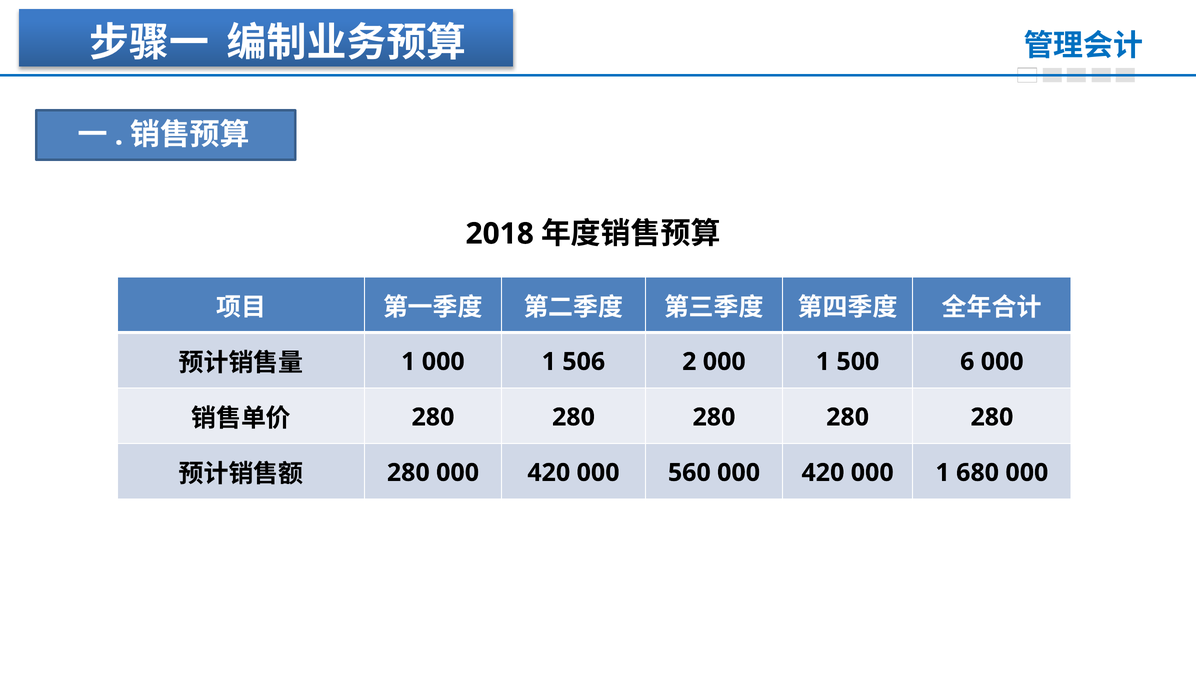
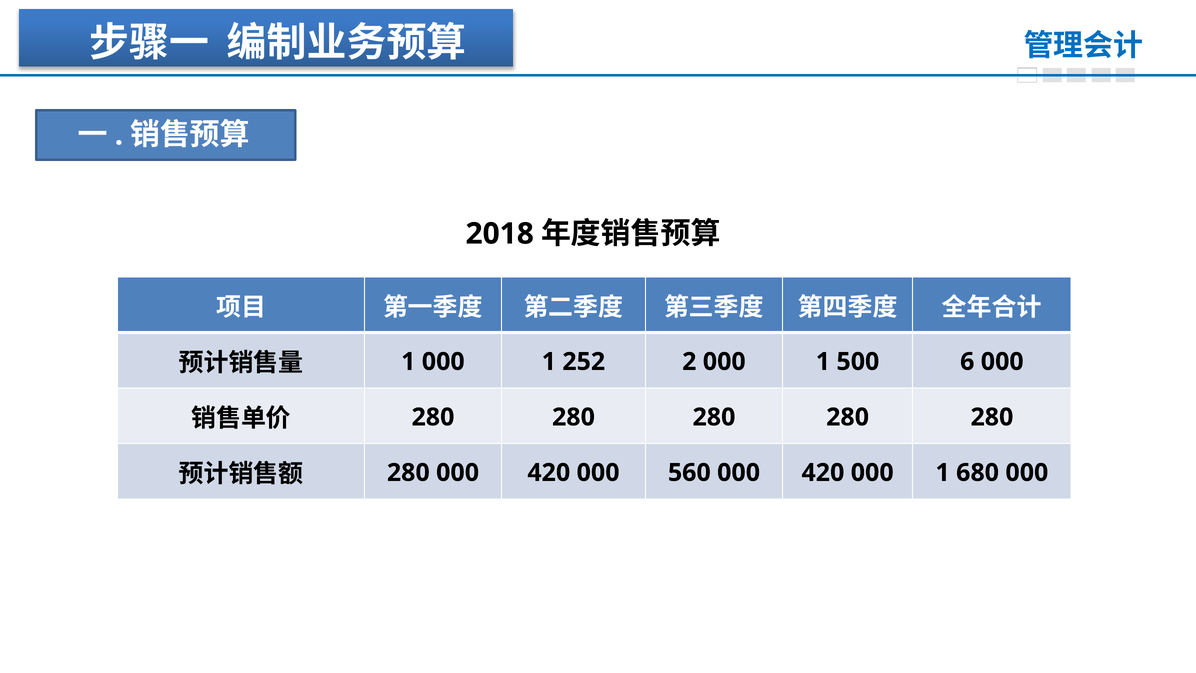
506: 506 -> 252
